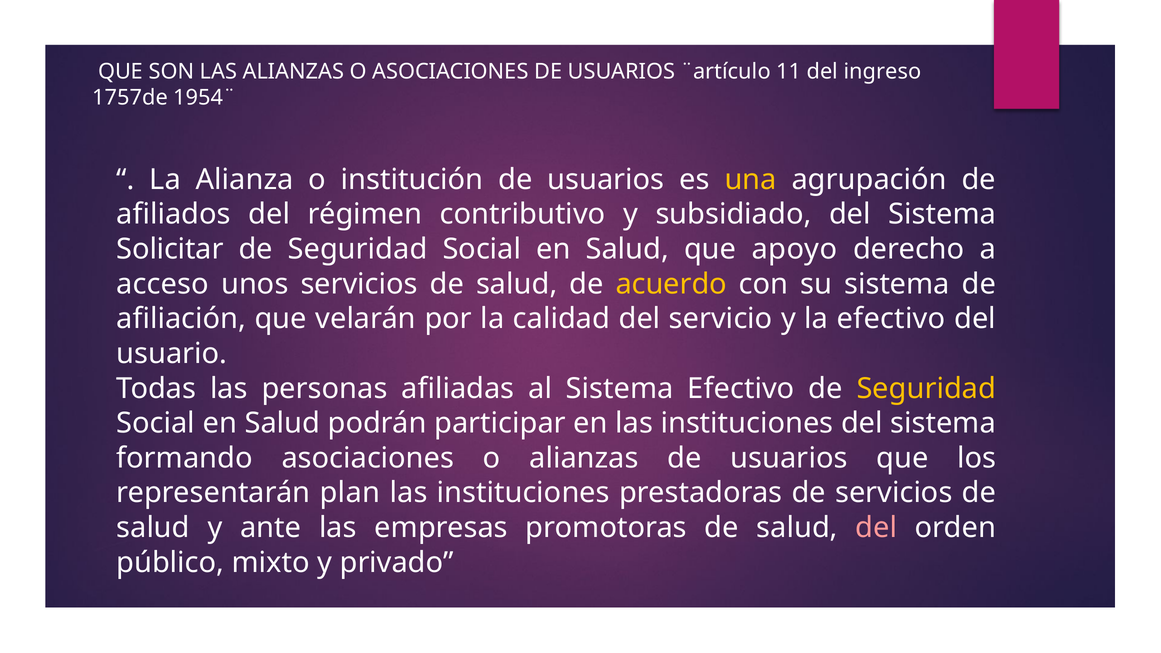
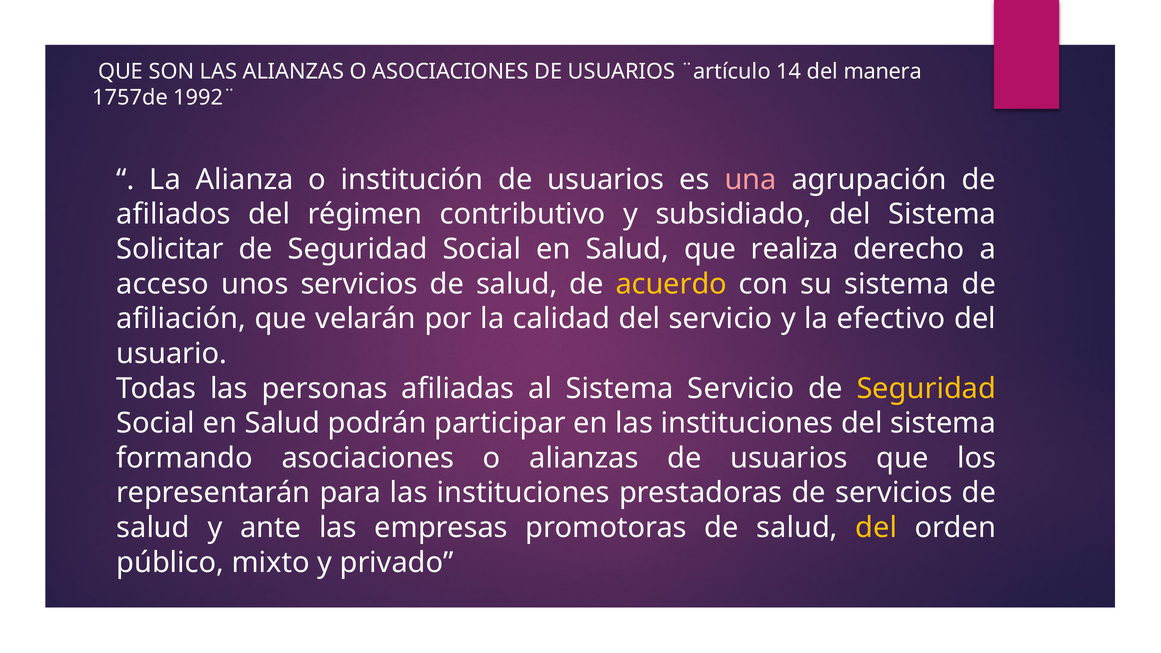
11: 11 -> 14
ingreso: ingreso -> manera
1954¨: 1954¨ -> 1992¨
una colour: yellow -> pink
apoyo: apoyo -> realiza
Sistema Efectivo: Efectivo -> Servicio
plan: plan -> para
del at (876, 528) colour: pink -> yellow
